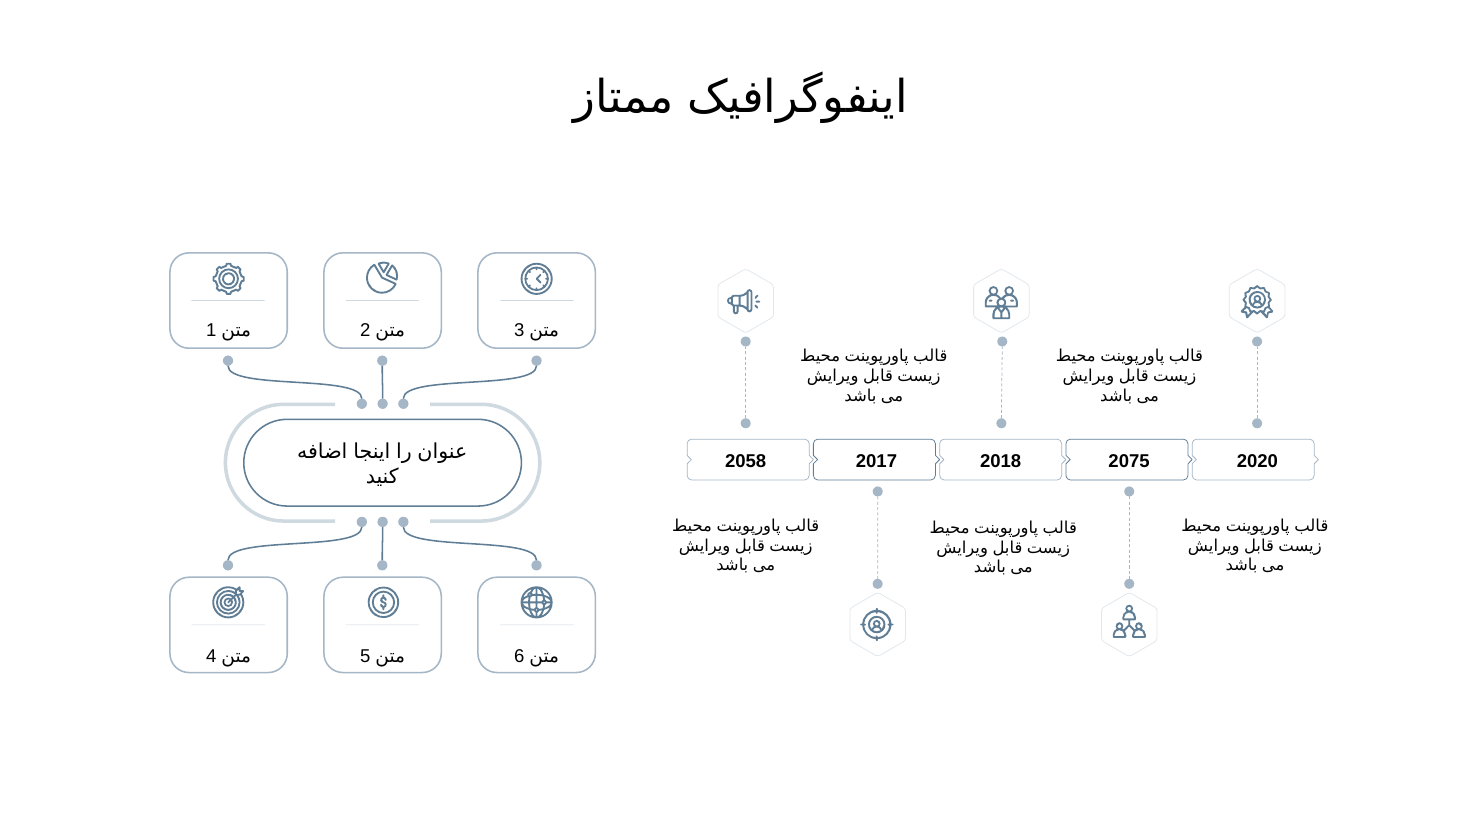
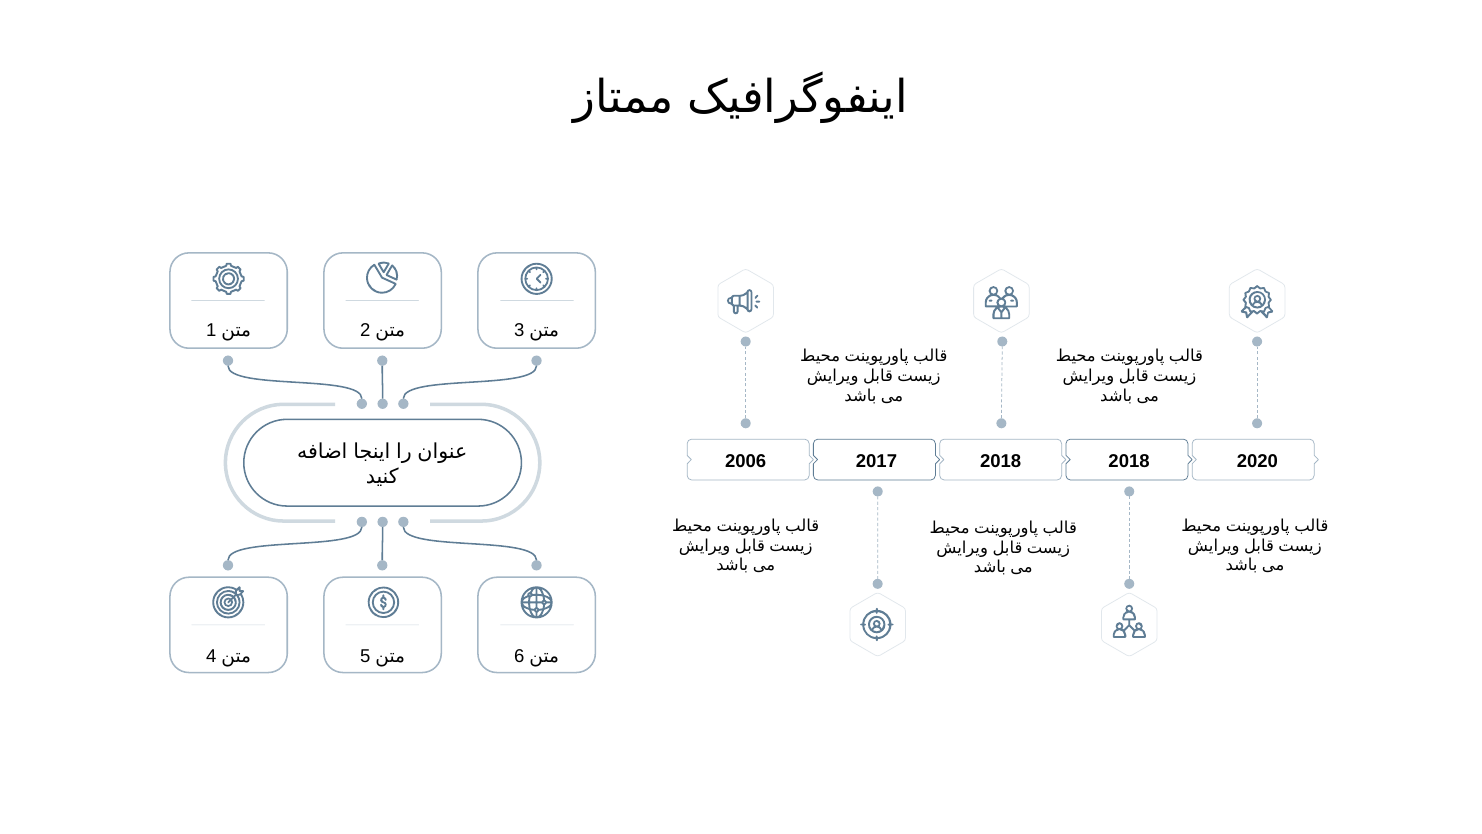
2058: 2058 -> 2006
2018 2075: 2075 -> 2018
